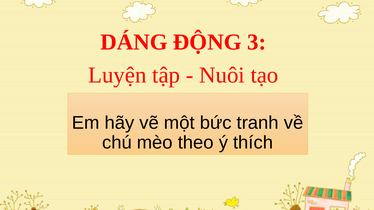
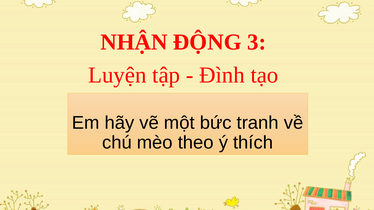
DÁNG: DÁNG -> NHẬN
Nuôi: Nuôi -> Đình
